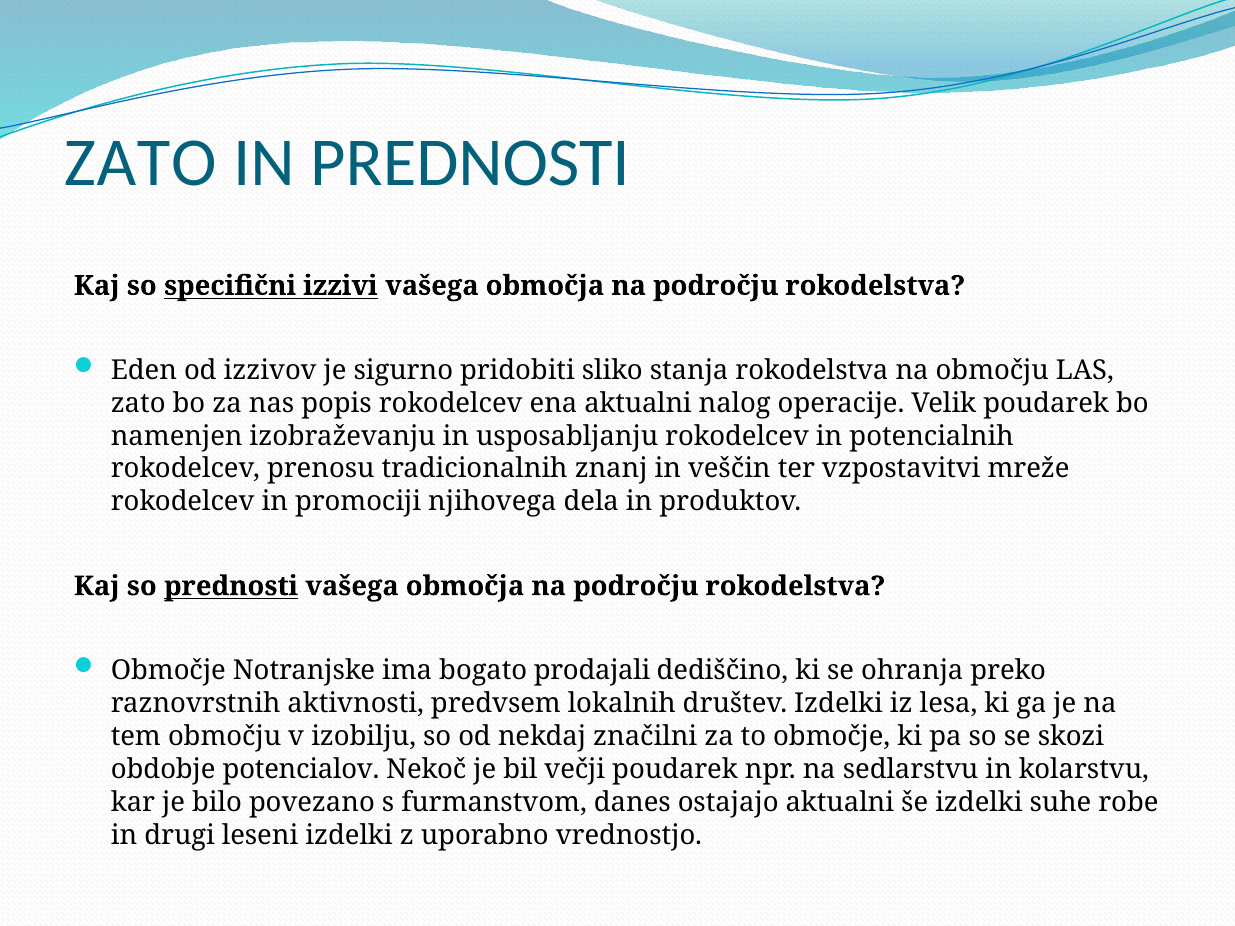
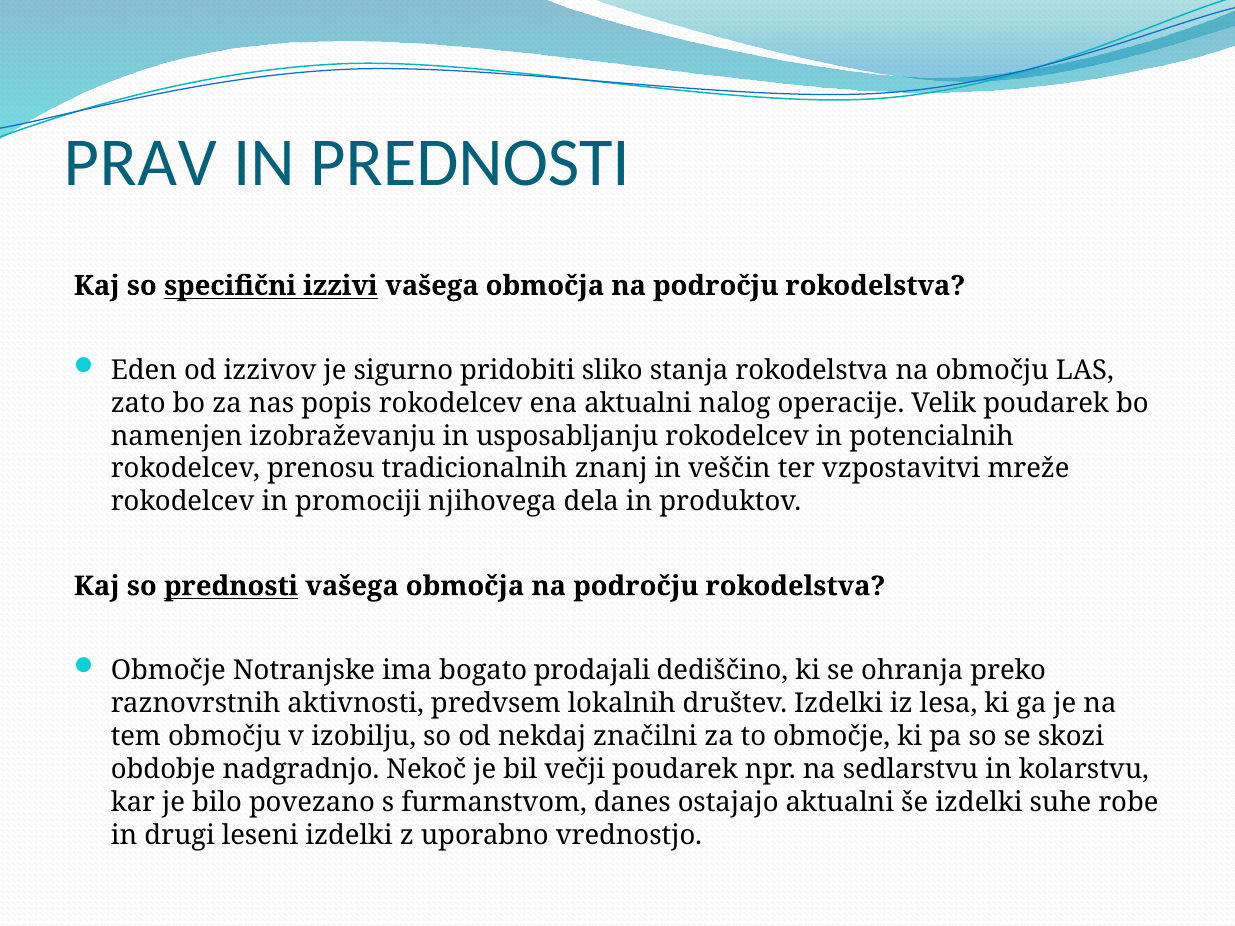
ZATO at (140, 163): ZATO -> PRAV
potencialov: potencialov -> nadgradnjo
